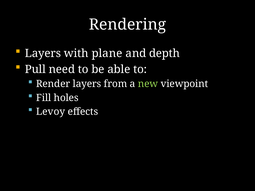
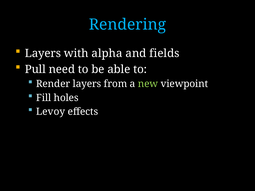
Rendering colour: white -> light blue
plane: plane -> alpha
depth: depth -> fields
